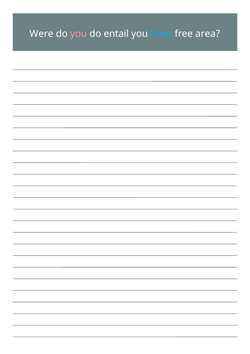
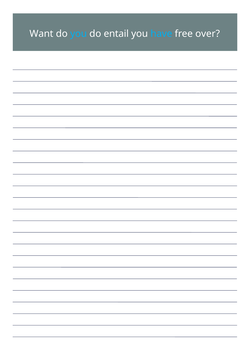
Were: Were -> Want
you at (79, 34) colour: pink -> light blue
area: area -> over
